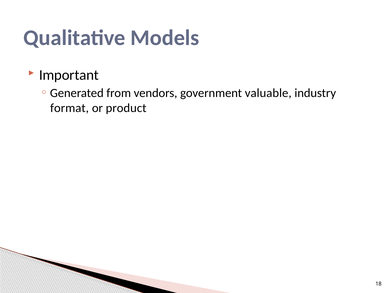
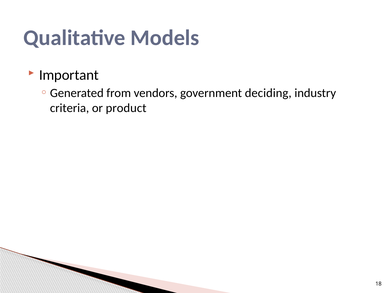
valuable: valuable -> deciding
format: format -> criteria
